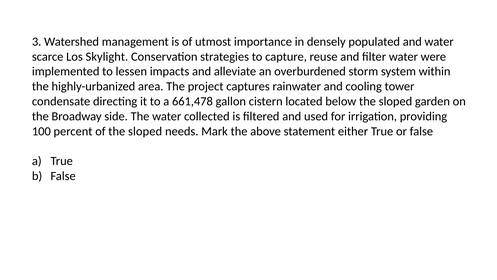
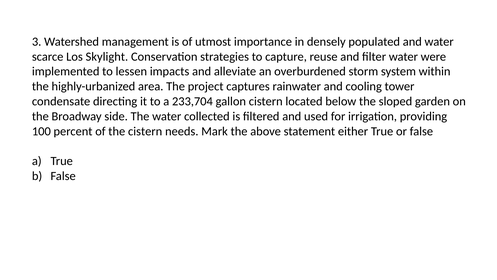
661,478: 661,478 -> 233,704
of the sloped: sloped -> cistern
